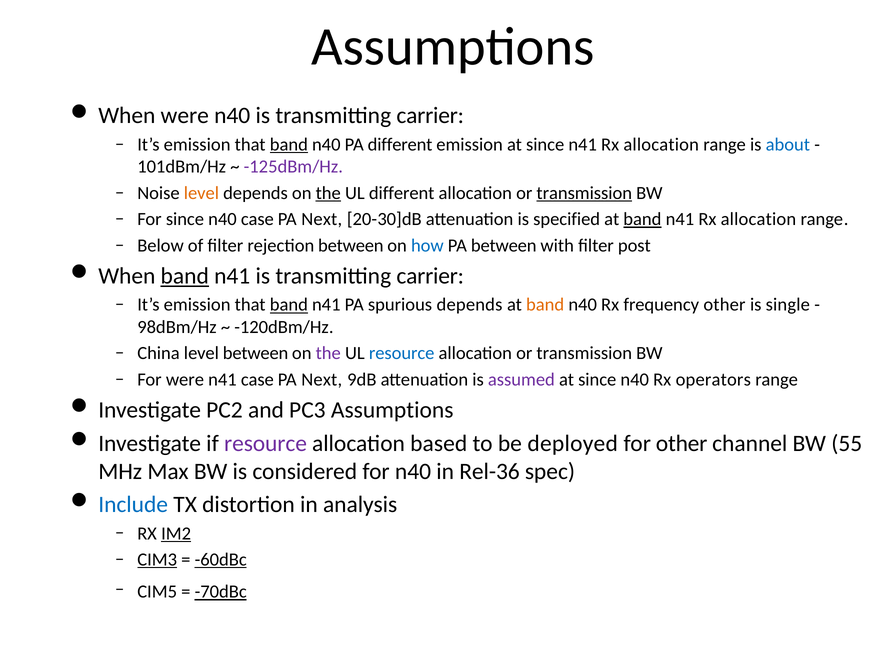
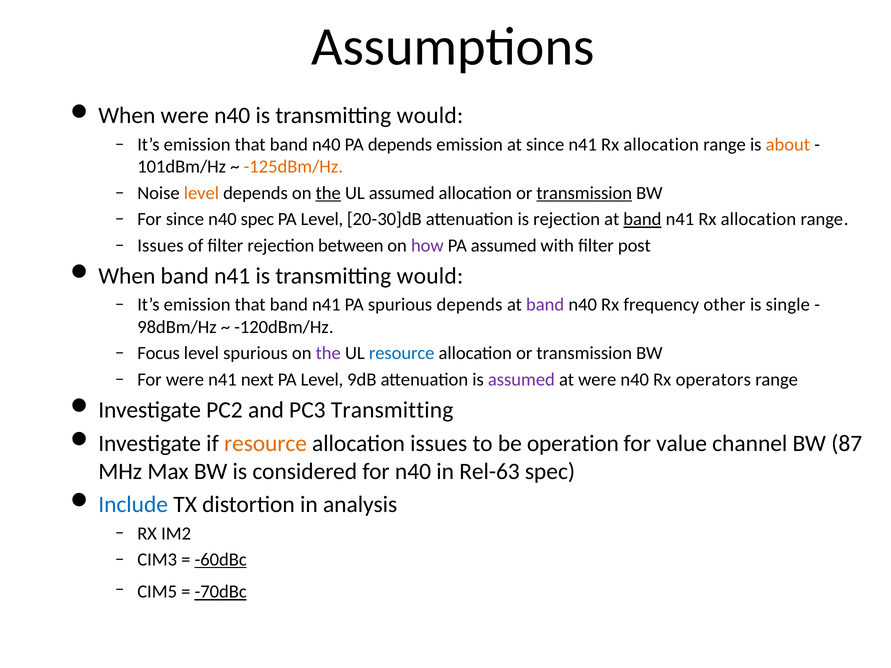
n40 is transmitting carrier: carrier -> would
band at (289, 145) underline: present -> none
PA different: different -> depends
about colour: blue -> orange
-125dBm/Hz colour: purple -> orange
UL different: different -> assumed
n40 case: case -> spec
Next at (322, 219): Next -> Level
is specified: specified -> rejection
Below at (161, 246): Below -> Issues
how colour: blue -> purple
PA between: between -> assumed
band at (185, 276) underline: present -> none
n41 is transmitting carrier: carrier -> would
band at (289, 305) underline: present -> none
band at (545, 305) colour: orange -> purple
China: China -> Focus
level between: between -> spurious
n41 case: case -> next
Next at (322, 380): Next -> Level
since at (597, 380): since -> were
PC3 Assumptions: Assumptions -> Transmitting
resource at (266, 443) colour: purple -> orange
allocation based: based -> issues
deployed: deployed -> operation
for other: other -> value
55: 55 -> 87
Rel-36: Rel-36 -> Rel-63
IM2 underline: present -> none
CIM3 underline: present -> none
